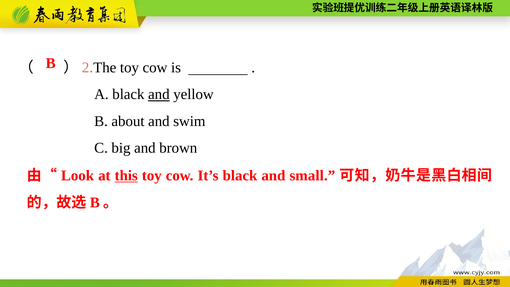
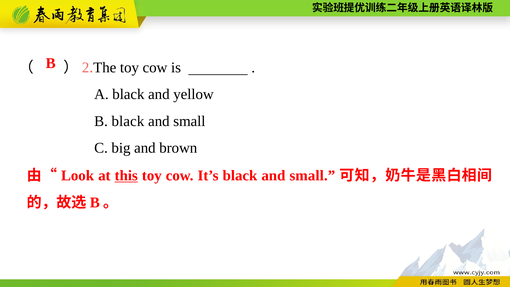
and at (159, 94) underline: present -> none
B about: about -> black
swim at (189, 121): swim -> small
